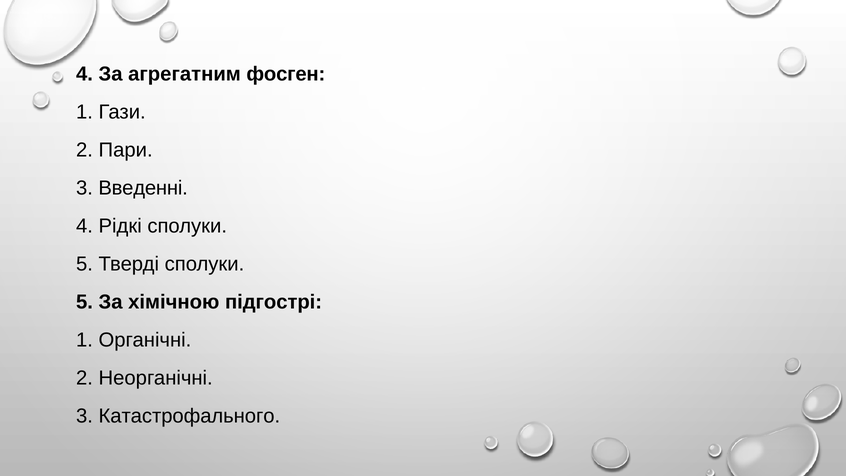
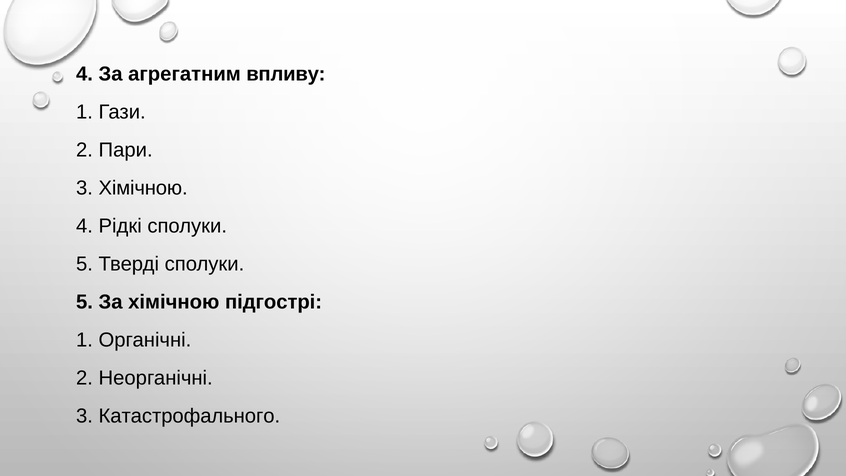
фосген: фосген -> впливу
3 Введенні: Введенні -> Хімічною
